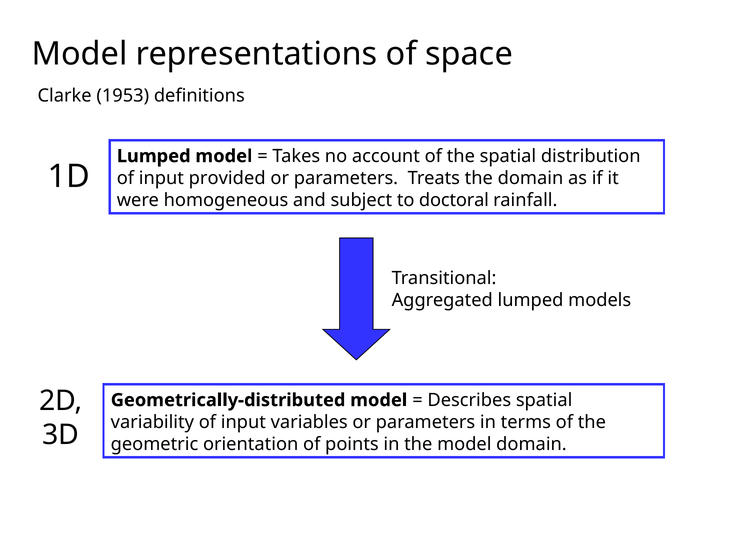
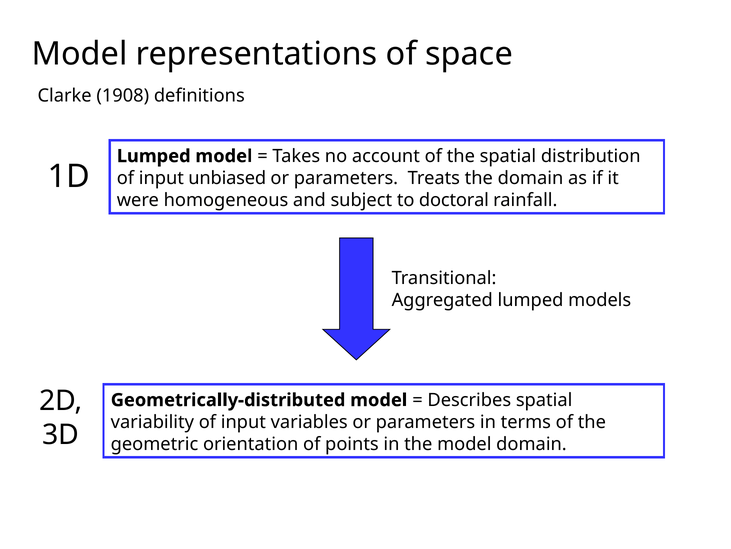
1953: 1953 -> 1908
provided: provided -> unbiased
